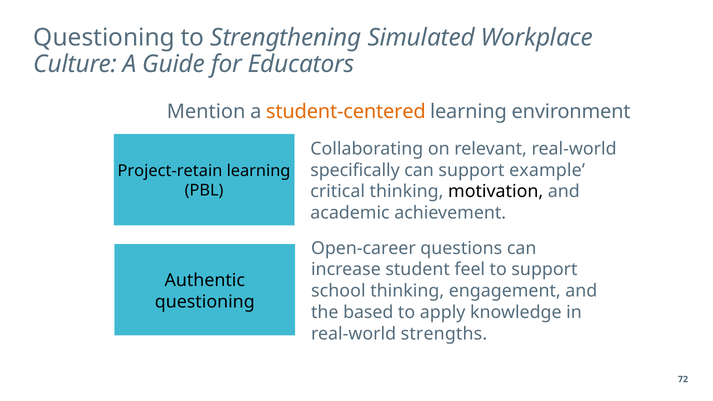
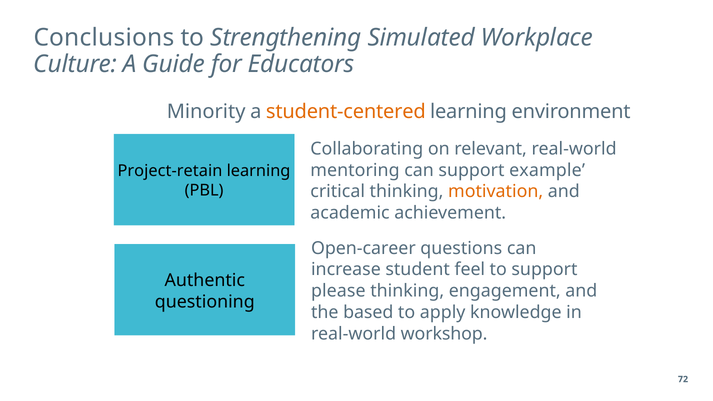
Questioning at (104, 38): Questioning -> Conclusions
Mention: Mention -> Minority
specifically: specifically -> mentoring
motivation colour: black -> orange
school: school -> please
strengths: strengths -> workshop
